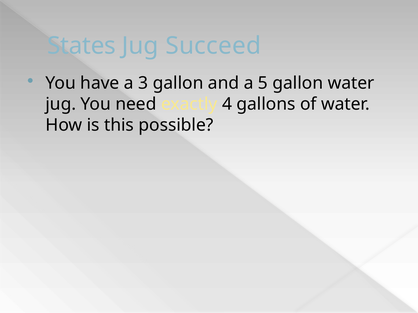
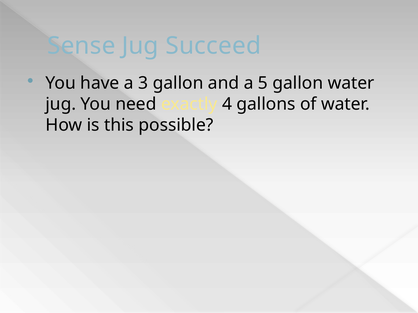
States: States -> Sense
